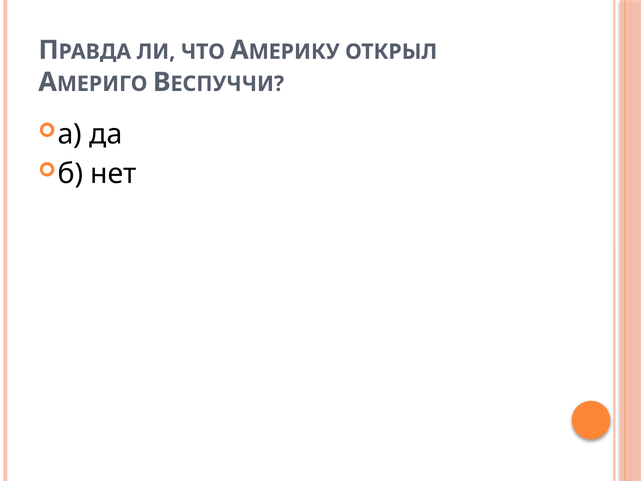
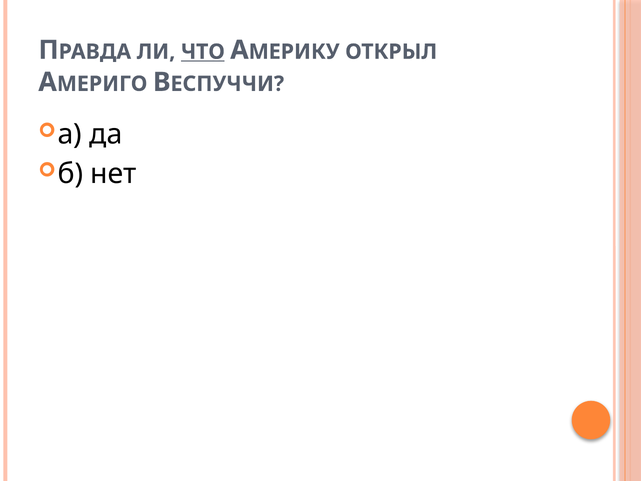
ЧТО underline: none -> present
